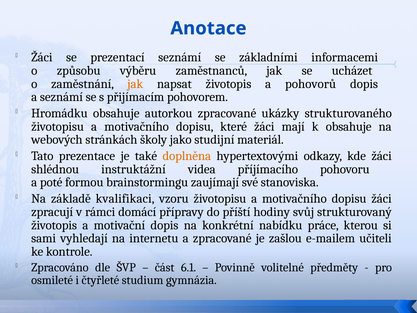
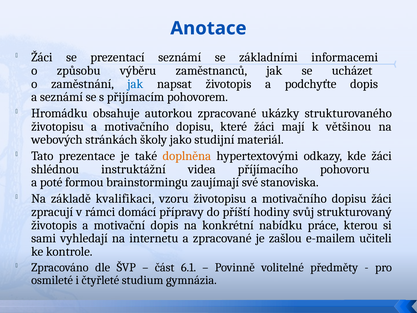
jak at (135, 84) colour: orange -> blue
pohovorů: pohovorů -> podchyťte
k obsahuje: obsahuje -> většinou
